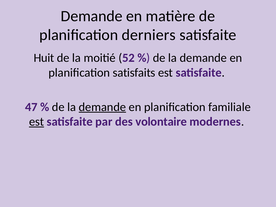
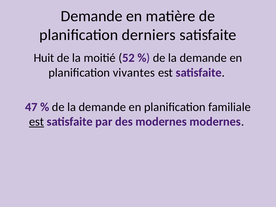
satisfaits: satisfaits -> vivantes
demande at (102, 107) underline: present -> none
des volontaire: volontaire -> modernes
